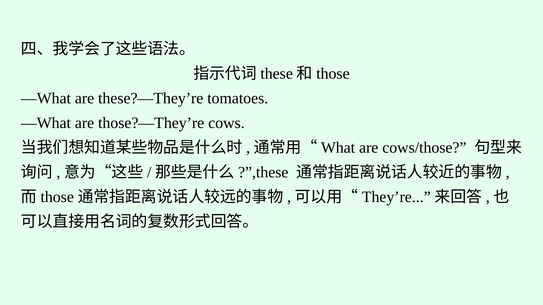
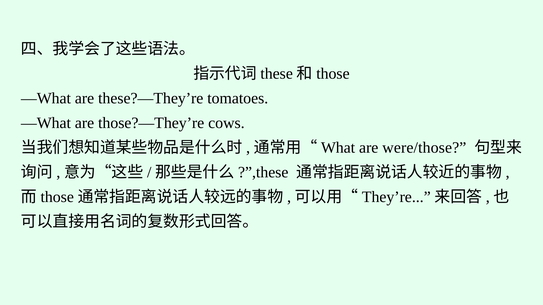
cows/those: cows/those -> were/those
